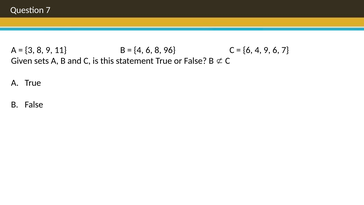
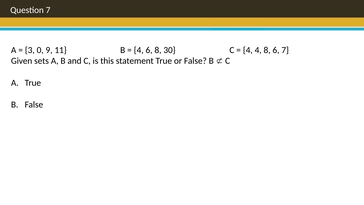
3 8: 8 -> 0
96: 96 -> 30
6 at (248, 50): 6 -> 4
4 9: 9 -> 8
